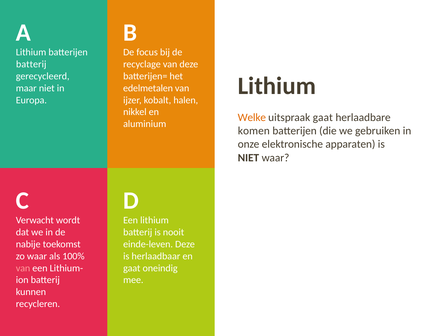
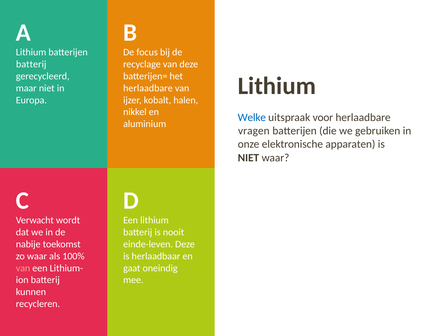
edelmetalen at (148, 88): edelmetalen -> herlaadbare
Welke colour: orange -> blue
uitspraak gaat: gaat -> voor
komen: komen -> vragen
